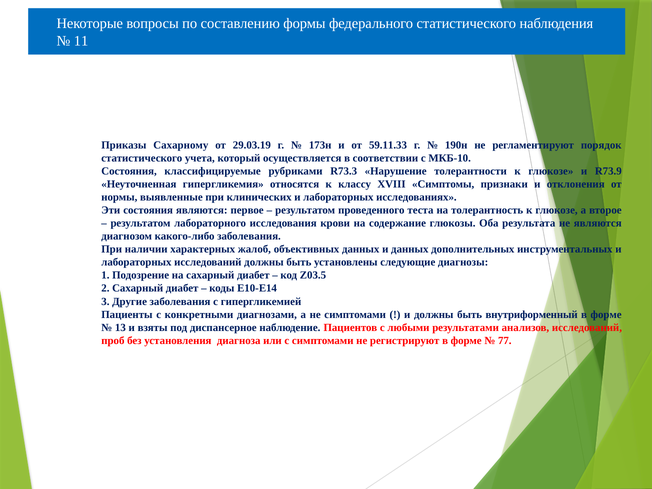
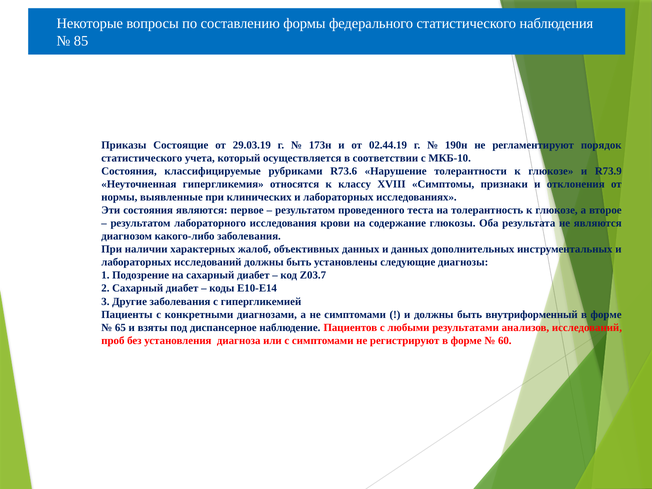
11: 11 -> 85
Сахарному: Сахарному -> Состоящие
59.11.33: 59.11.33 -> 02.44.19
R73.3: R73.3 -> R73.6
Z03.5: Z03.5 -> Z03.7
13: 13 -> 65
77: 77 -> 60
